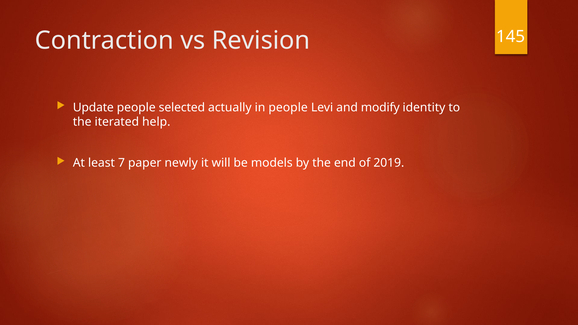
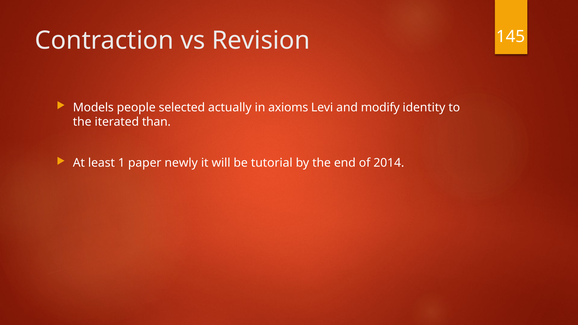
Update: Update -> Models
in people: people -> axioms
help: help -> than
7: 7 -> 1
models: models -> tutorial
2019: 2019 -> 2014
